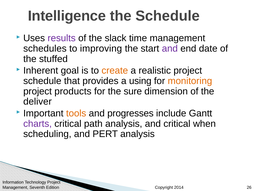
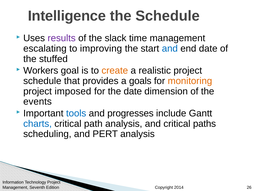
schedules: schedules -> escalating
and at (170, 48) colour: purple -> blue
Inherent: Inherent -> Workers
using: using -> goals
products: products -> imposed
the sure: sure -> date
deliver: deliver -> events
tools colour: orange -> blue
charts colour: purple -> blue
when: when -> paths
